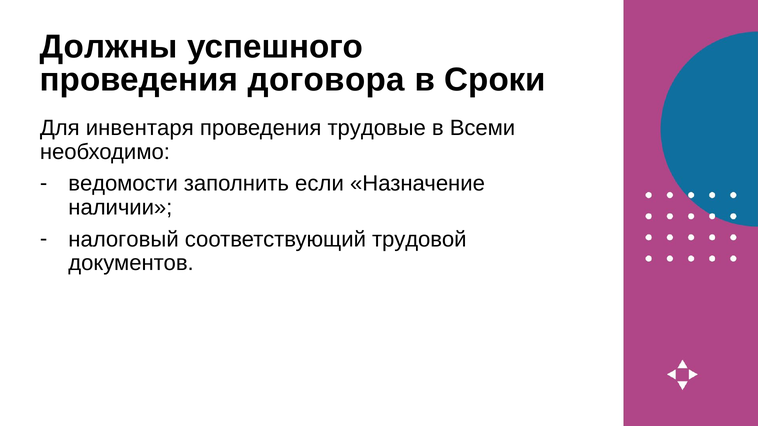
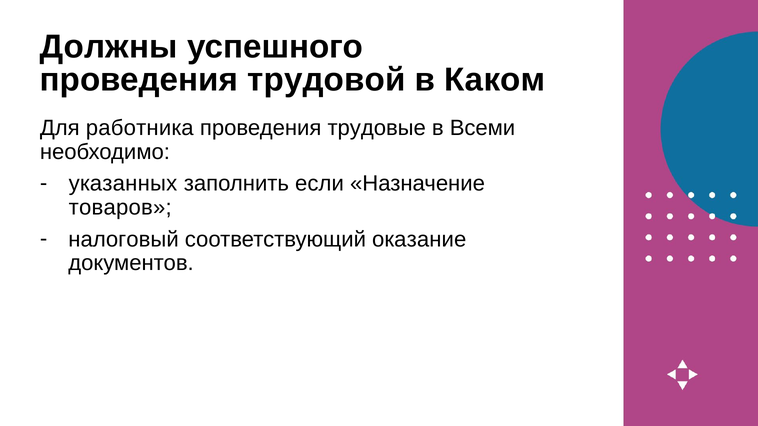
договора: договора -> трудовой
Сроки: Сроки -> Каком
инвентаря: инвентаря -> работника
ведомости: ведомости -> указанных
наличии: наличии -> товаров
трудовой: трудовой -> оказание
